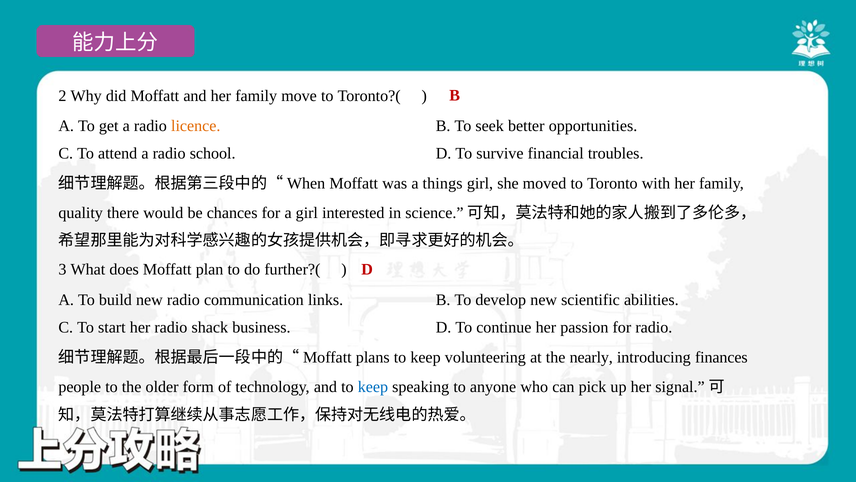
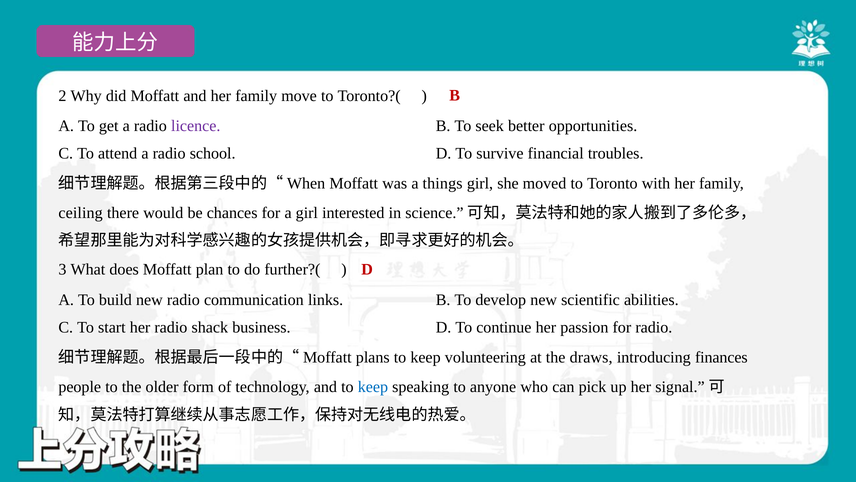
licence colour: orange -> purple
quality: quality -> ceiling
nearly: nearly -> draws
